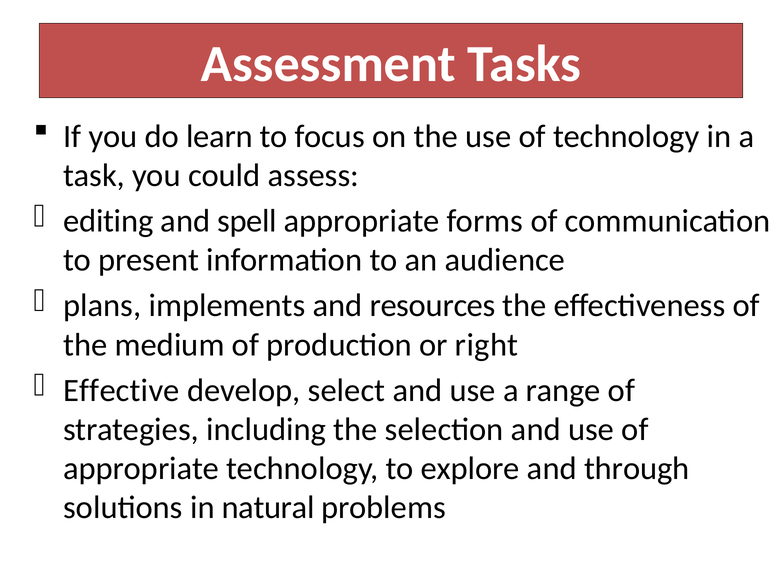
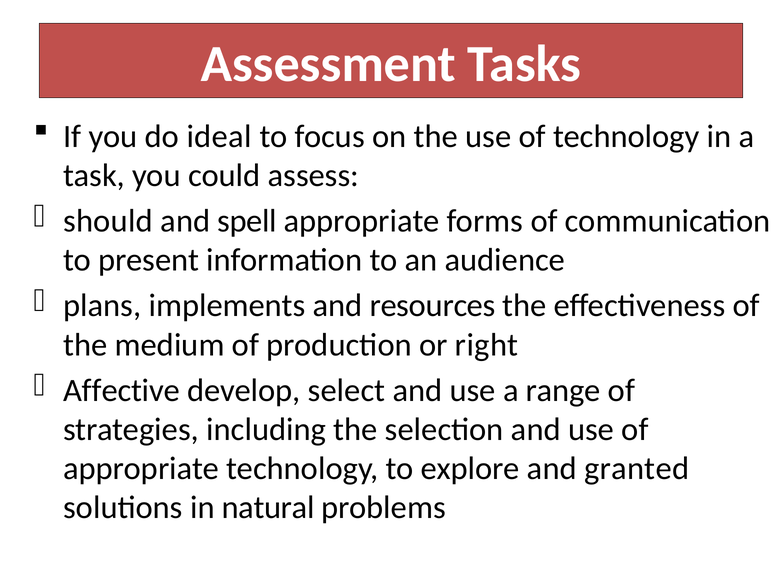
learn: learn -> ideal
editing: editing -> should
Effective: Effective -> Affective
through: through -> granted
